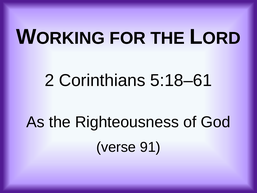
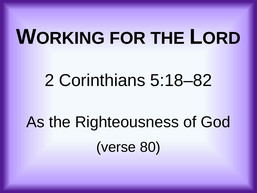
5:18–61: 5:18–61 -> 5:18–82
91: 91 -> 80
